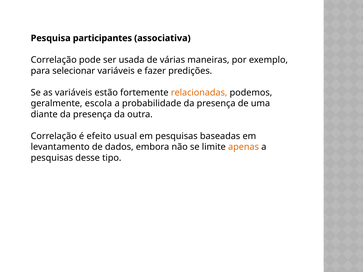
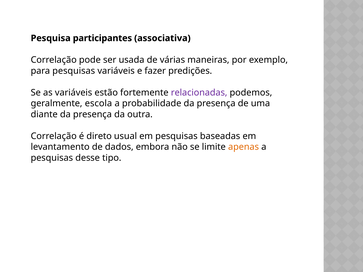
para selecionar: selecionar -> pesquisas
relacionadas colour: orange -> purple
efeito: efeito -> direto
